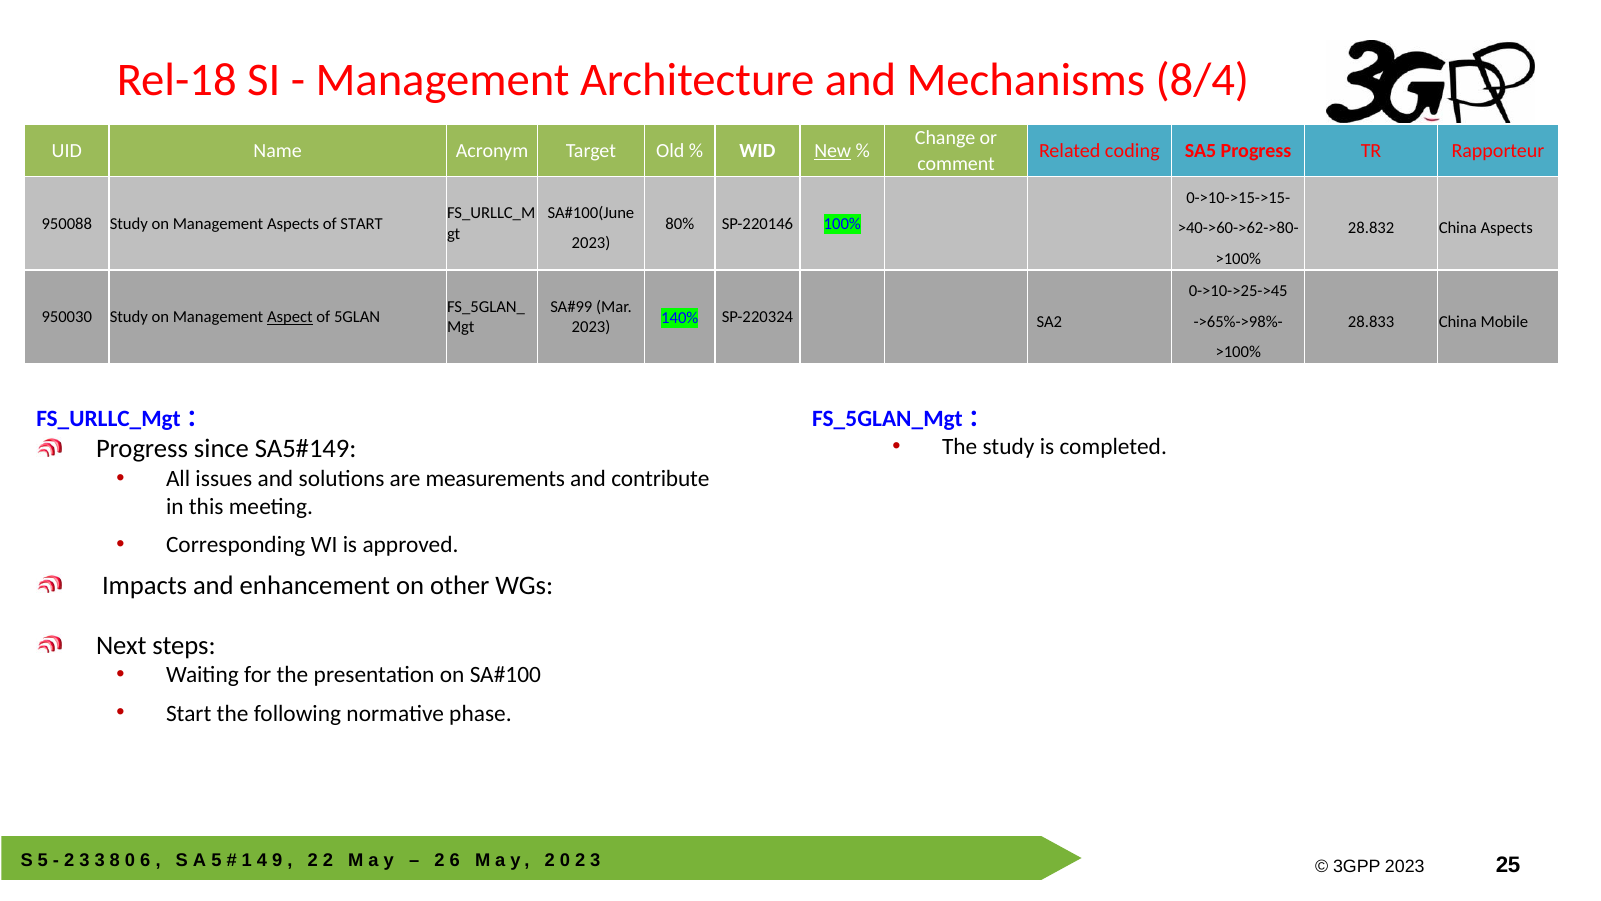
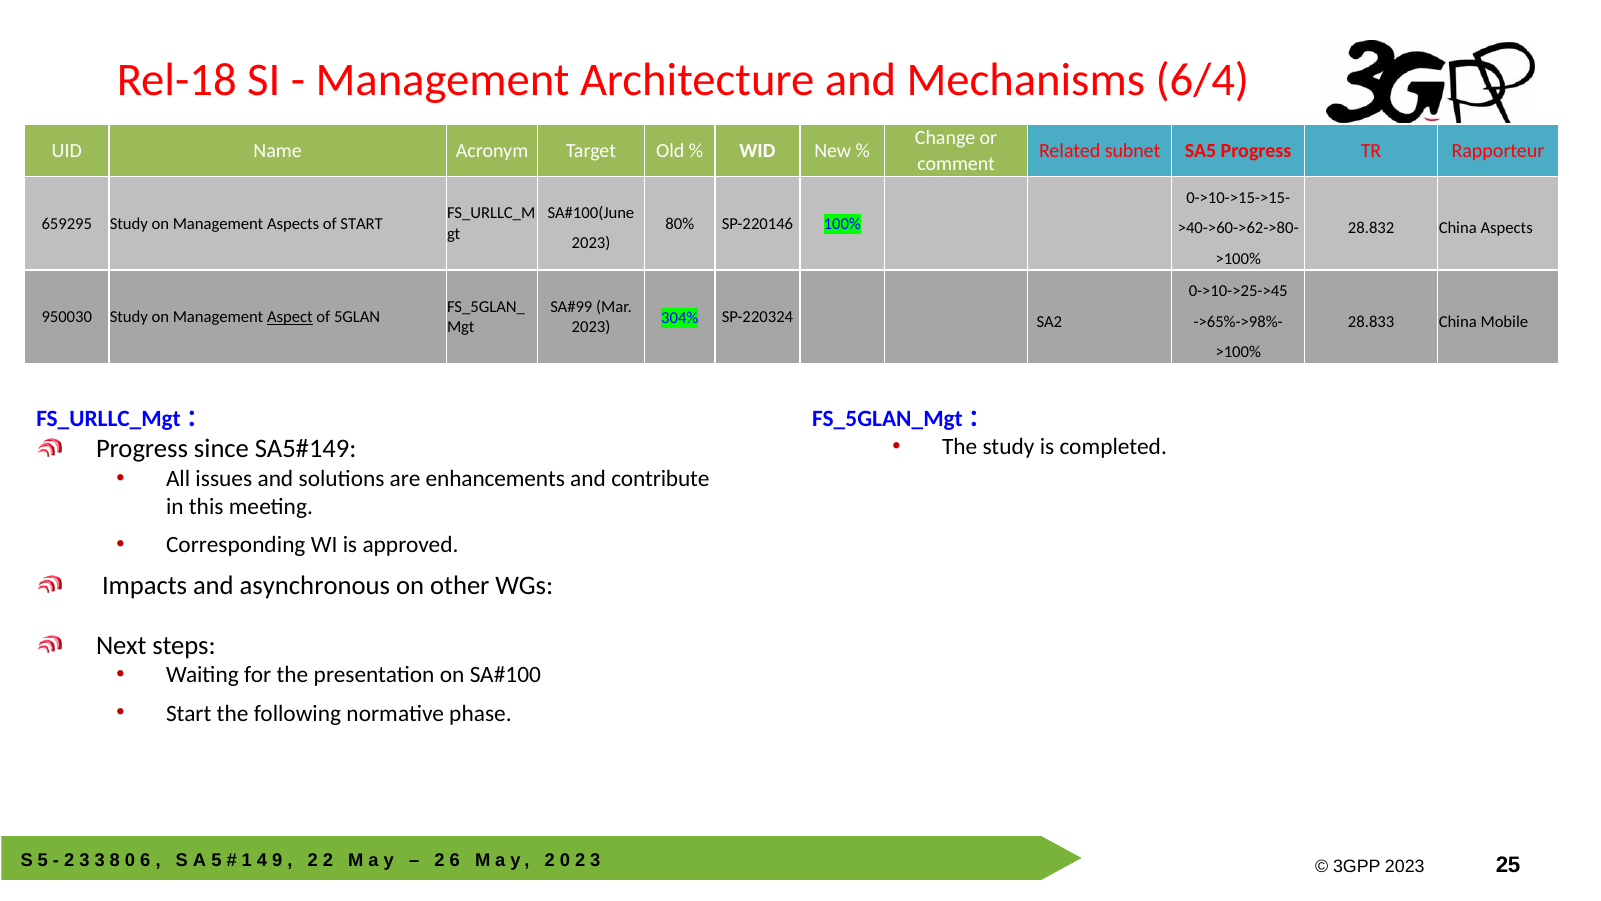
8/4: 8/4 -> 6/4
New underline: present -> none
coding: coding -> subnet
950088: 950088 -> 659295
140%: 140% -> 304%
measurements: measurements -> enhancements
enhancement: enhancement -> asynchronous
